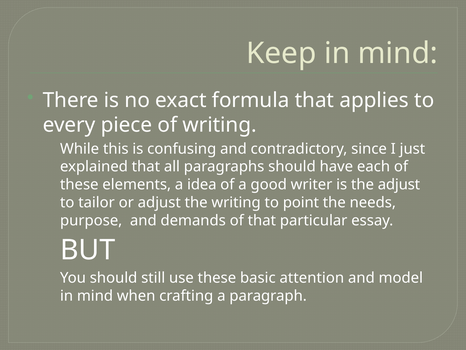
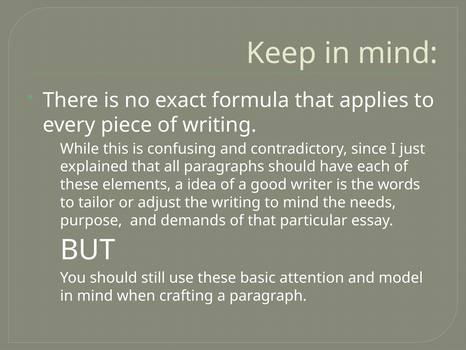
the adjust: adjust -> words
to point: point -> mind
